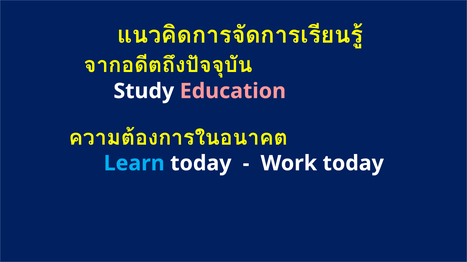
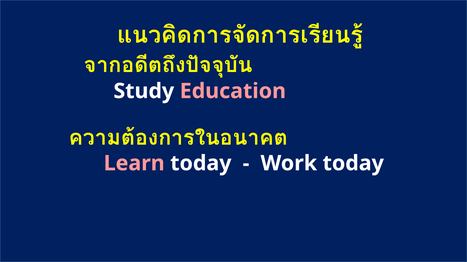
Learn colour: light blue -> pink
